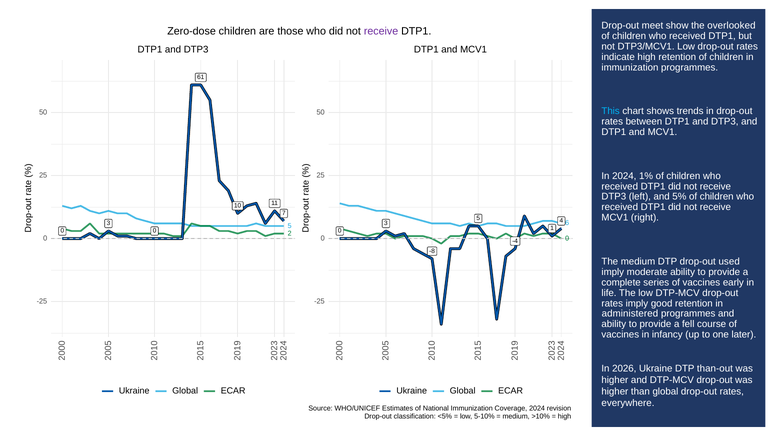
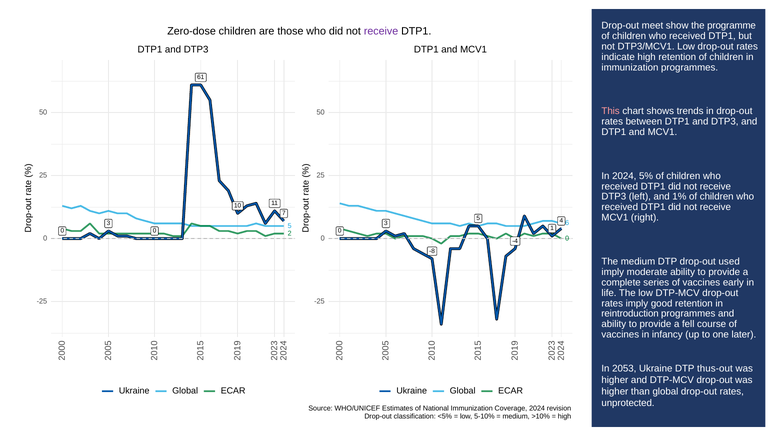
overlooked: overlooked -> programme
This colour: light blue -> pink
1%: 1% -> 5%
5%: 5% -> 1%
administered: administered -> reintroduction
2026: 2026 -> 2053
than-out: than-out -> thus-out
everywhere: everywhere -> unprotected
